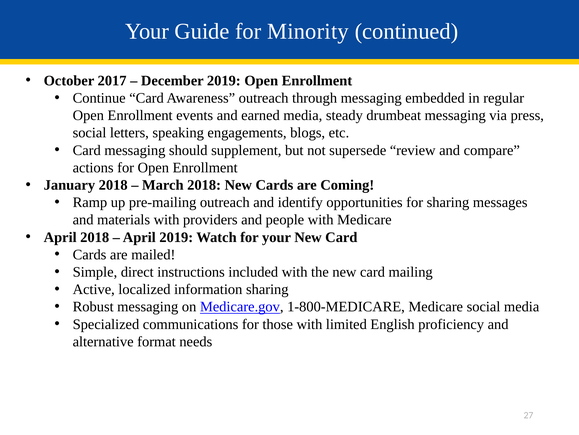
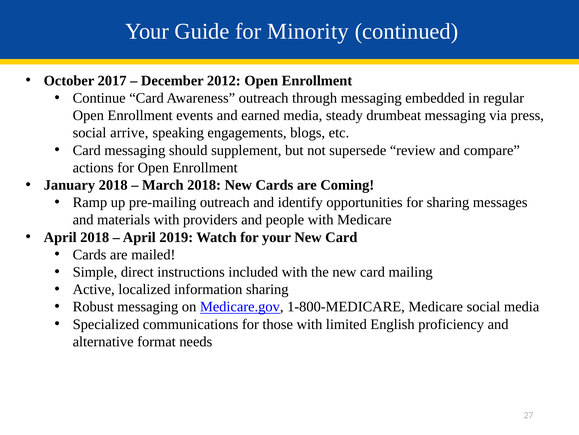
December 2019: 2019 -> 2012
letters: letters -> arrive
